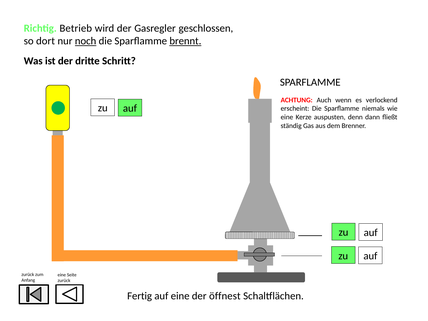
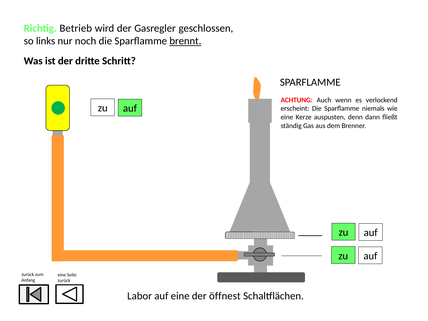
dort: dort -> links
noch underline: present -> none
Fertig: Fertig -> Labor
